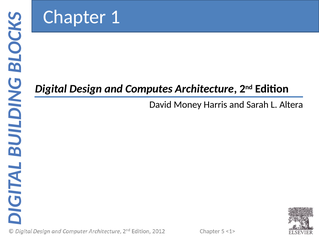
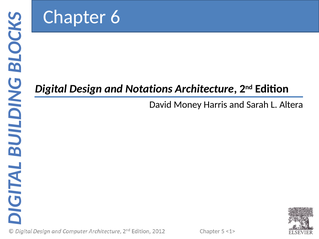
1: 1 -> 6
Computes: Computes -> Notations
